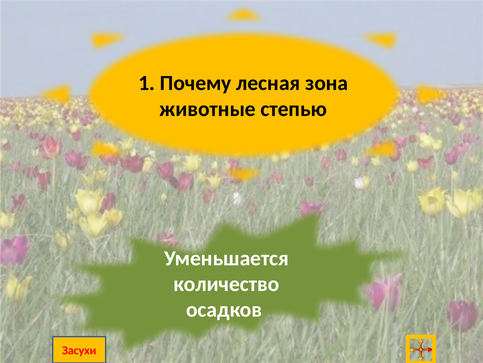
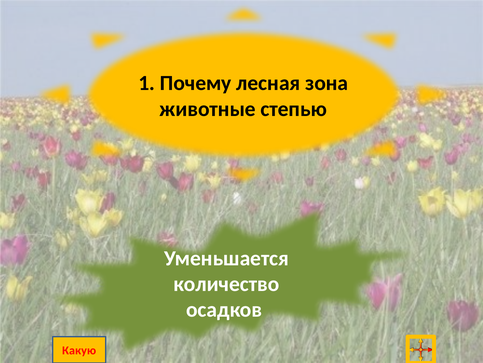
Засухи: Засухи -> Какую
